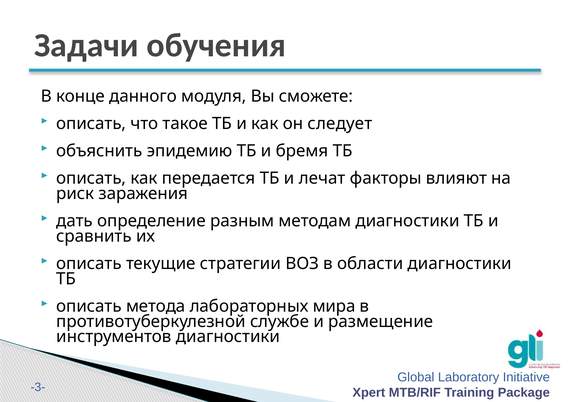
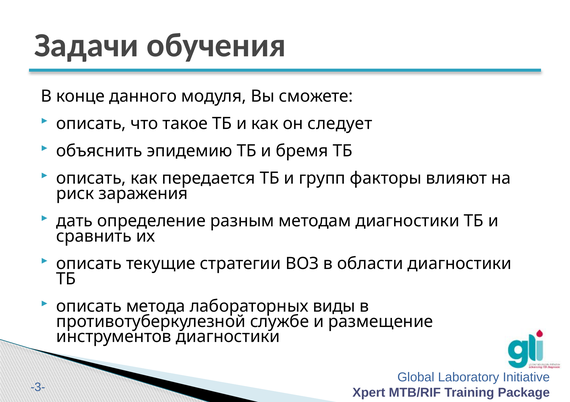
лечат: лечат -> групп
мира: мира -> виды
